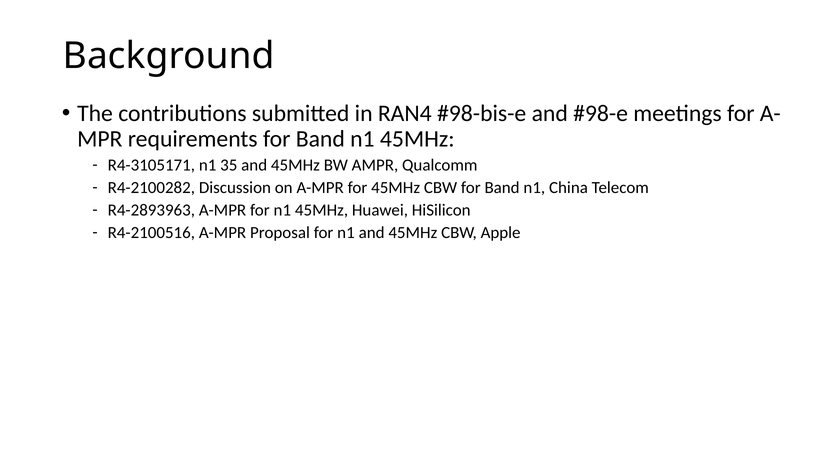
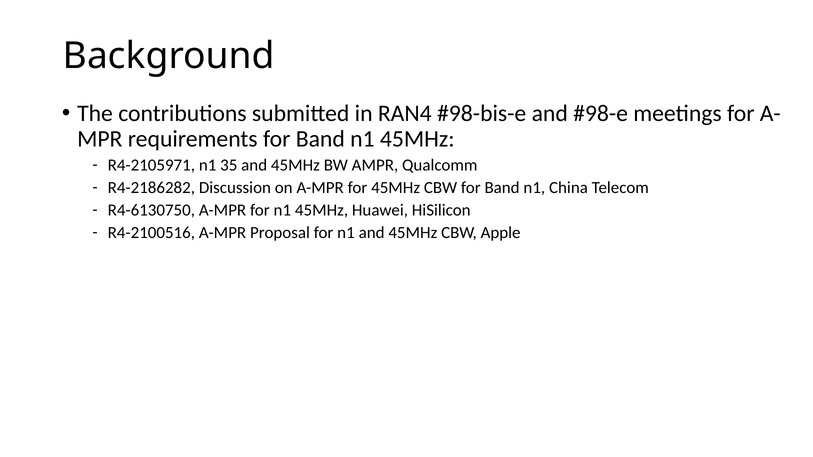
R4-3105171: R4-3105171 -> R4-2105971
R4-2100282: R4-2100282 -> R4-2186282
R4-2893963: R4-2893963 -> R4-6130750
